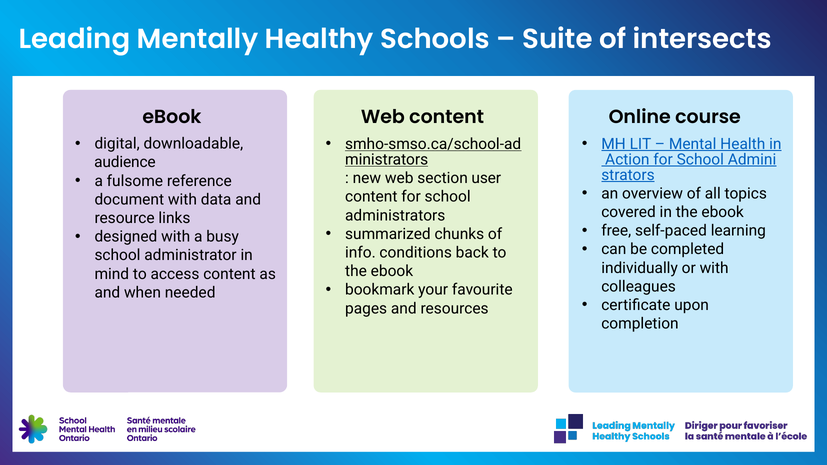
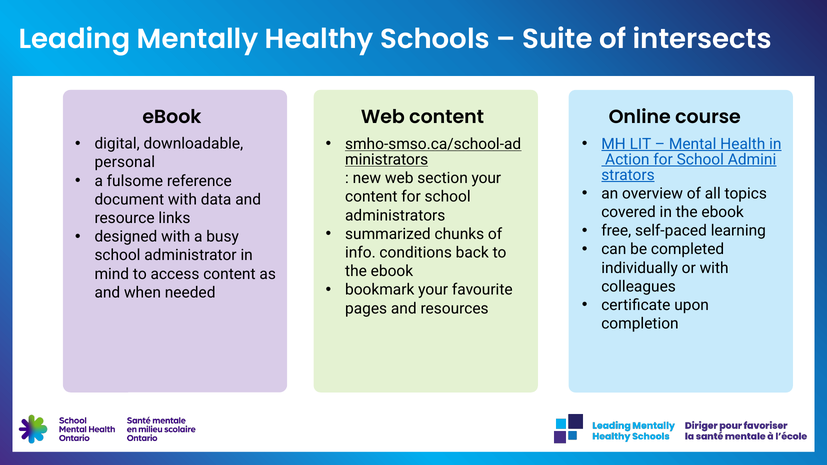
audience: audience -> personal
section user: user -> your
